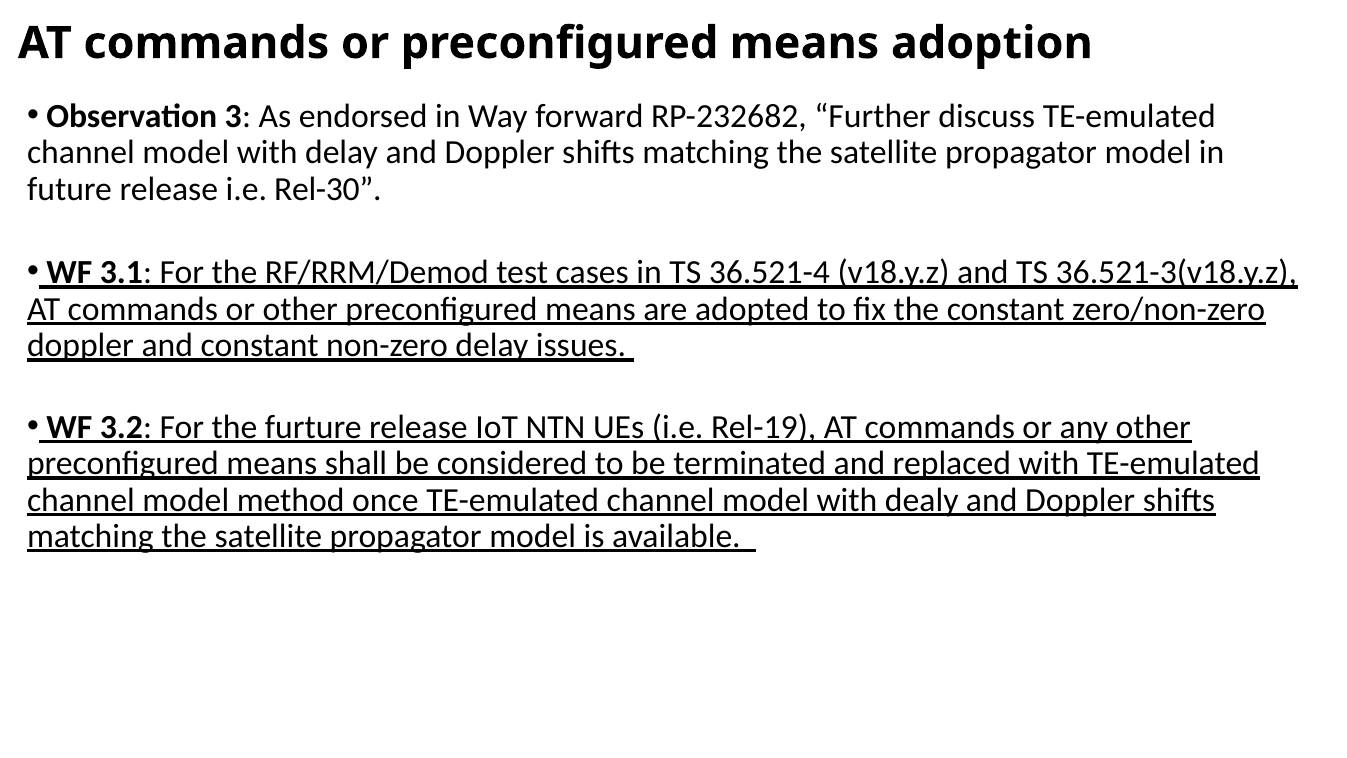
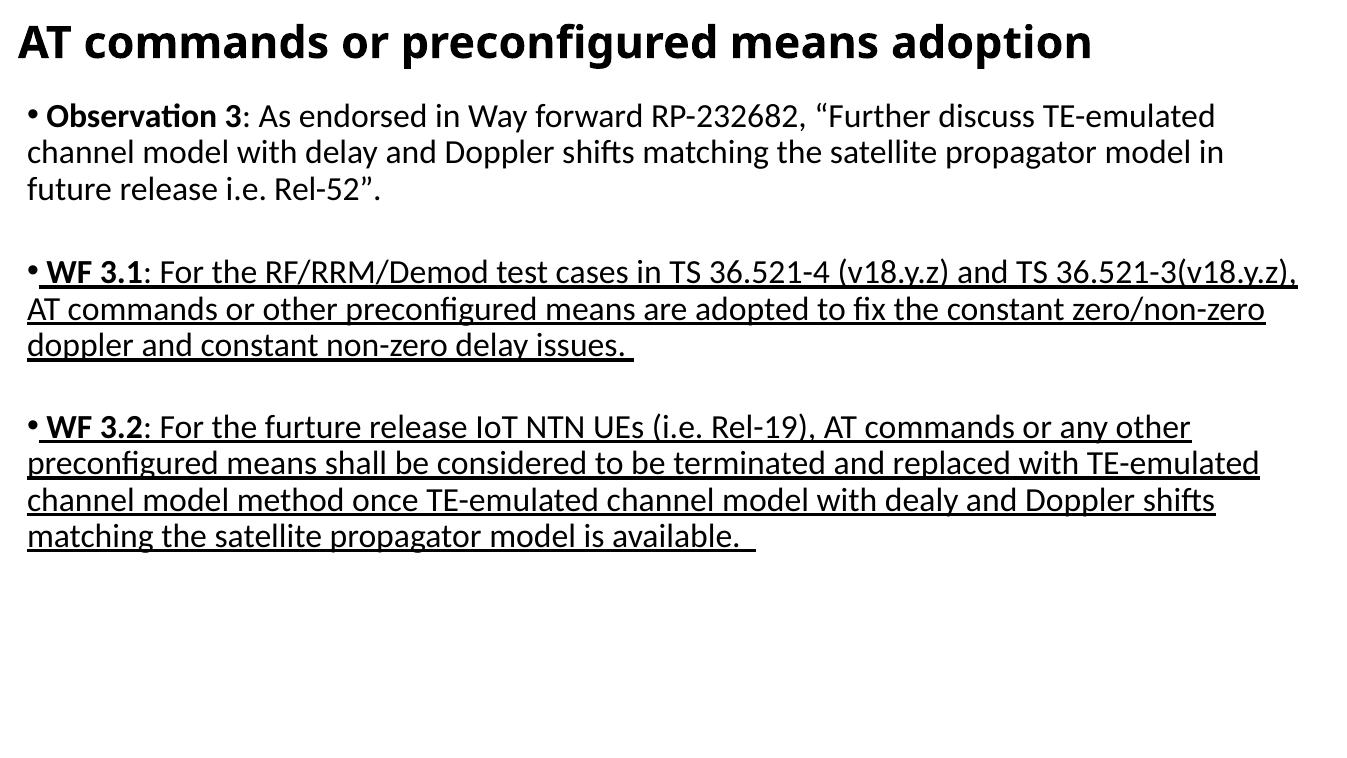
Rel-30: Rel-30 -> Rel-52
